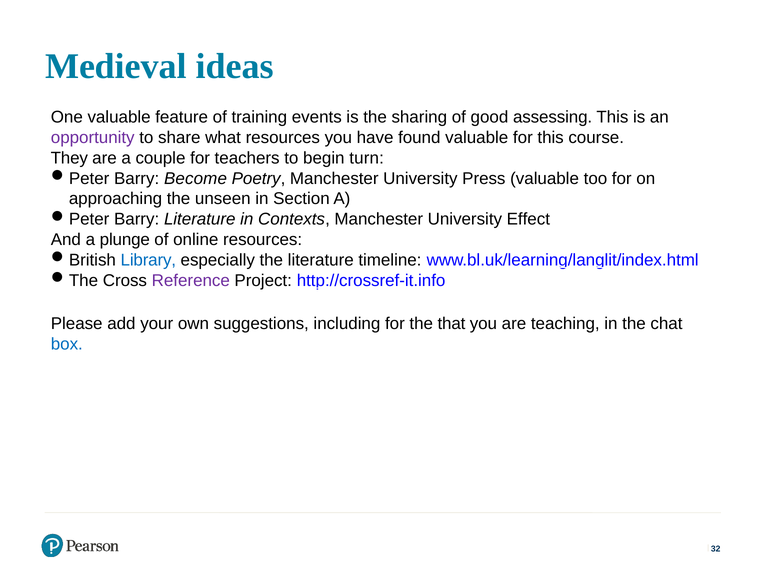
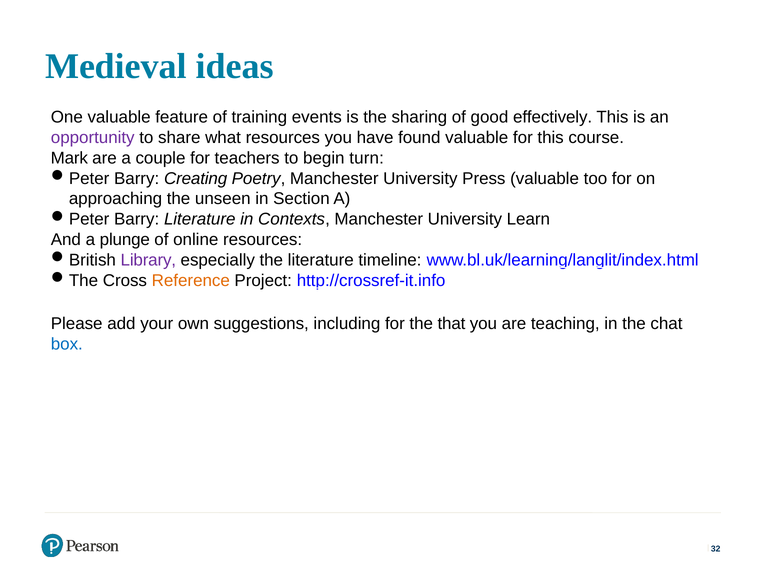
assessing: assessing -> effectively
They: They -> Mark
Become: Become -> Creating
Effect: Effect -> Learn
Library colour: blue -> purple
Reference colour: purple -> orange
